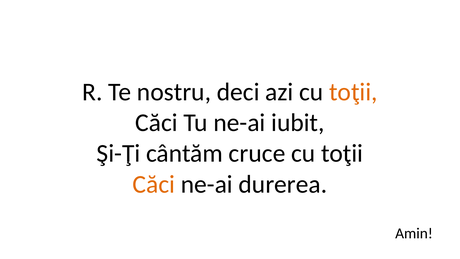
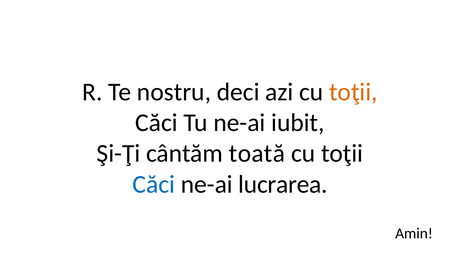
cruce: cruce -> toată
Căci at (154, 184) colour: orange -> blue
durerea: durerea -> lucrarea
